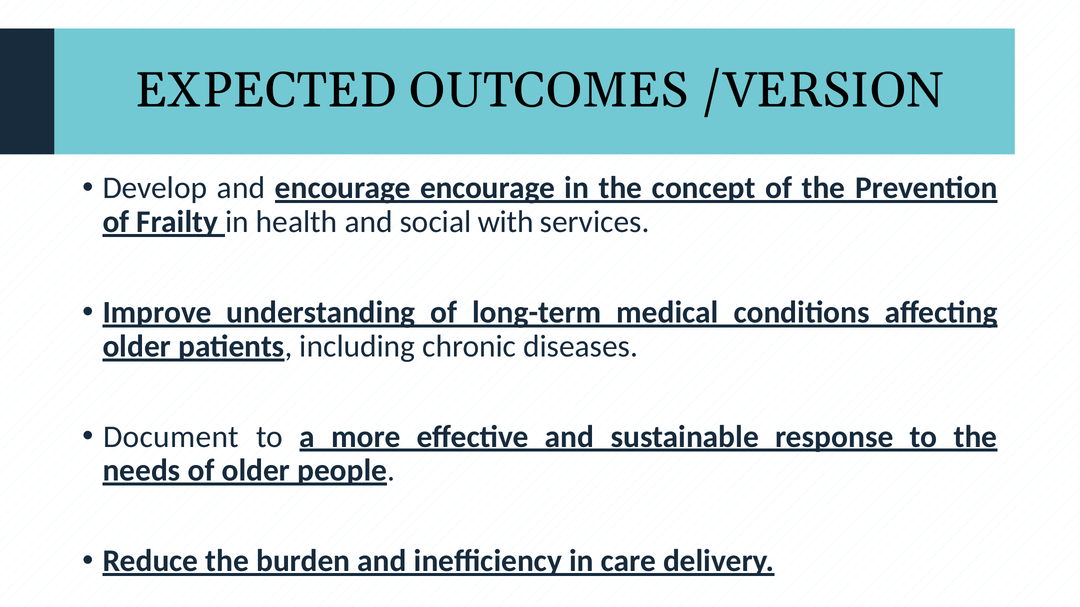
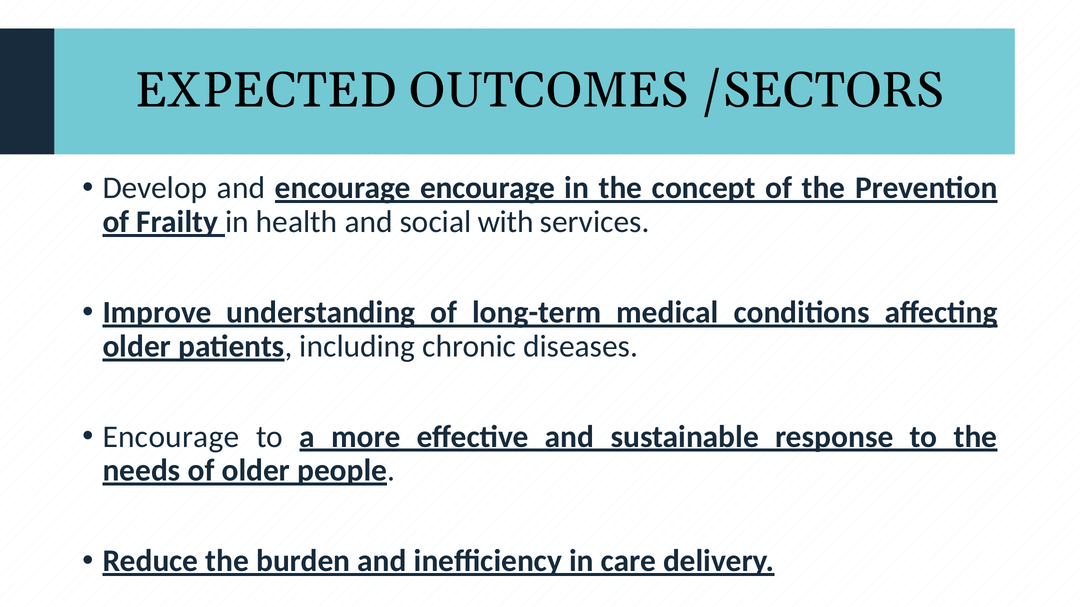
/VERSION: /VERSION -> /SECTORS
Document at (171, 437): Document -> Encourage
